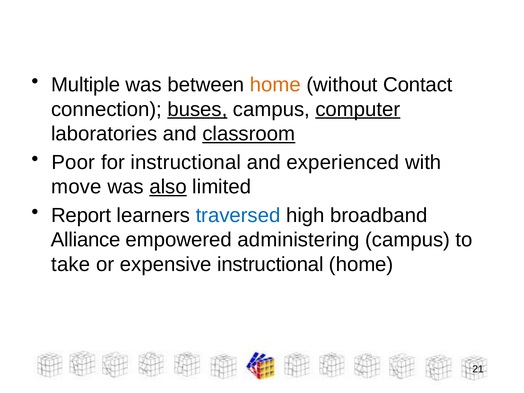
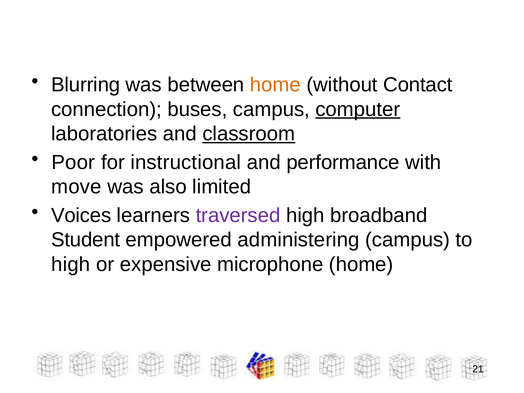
Multiple: Multiple -> Blurring
buses underline: present -> none
experienced: experienced -> performance
also underline: present -> none
Report: Report -> Voices
traversed colour: blue -> purple
Alliance: Alliance -> Student
take at (71, 264): take -> high
expensive instructional: instructional -> microphone
